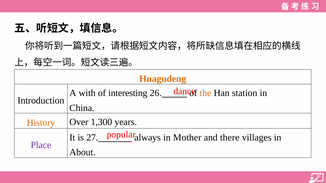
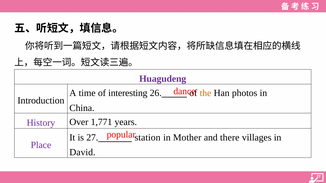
Huagudeng colour: orange -> purple
with: with -> time
station: station -> photos
History colour: orange -> purple
1,300: 1,300 -> 1,771
always: always -> station
About: About -> David
